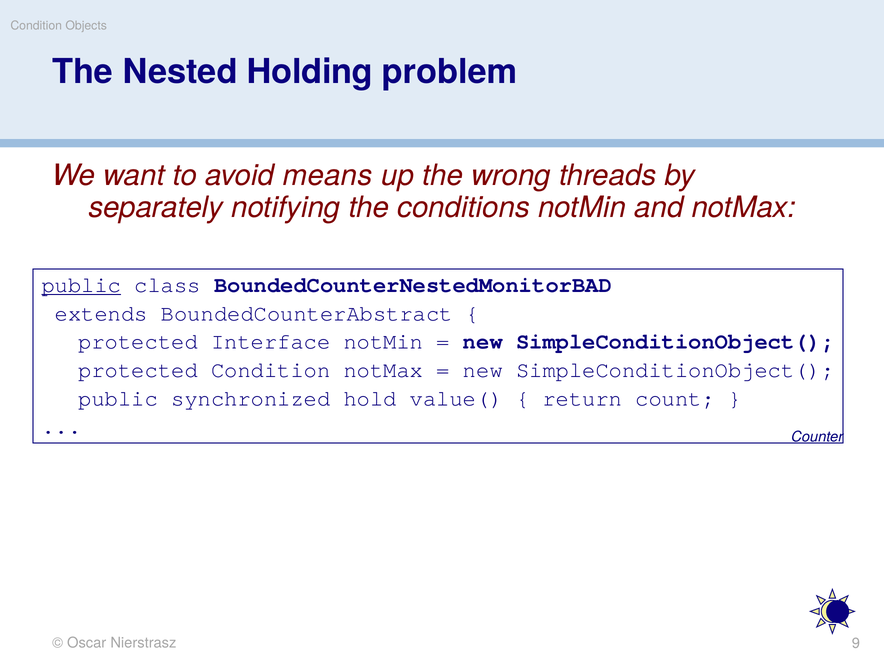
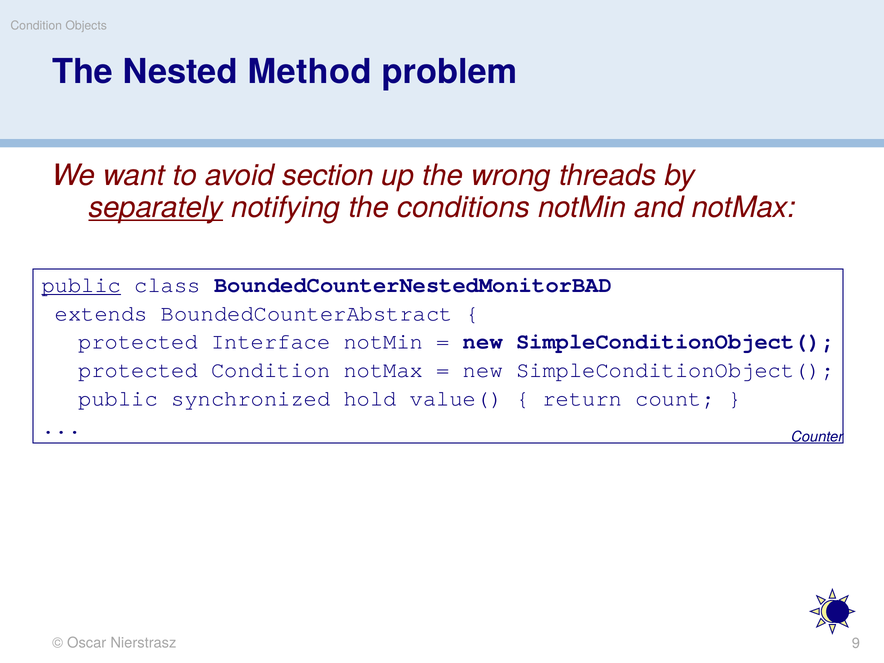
Holding: Holding -> Method
means: means -> section
separately underline: none -> present
